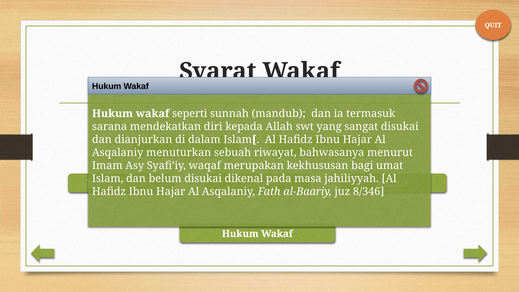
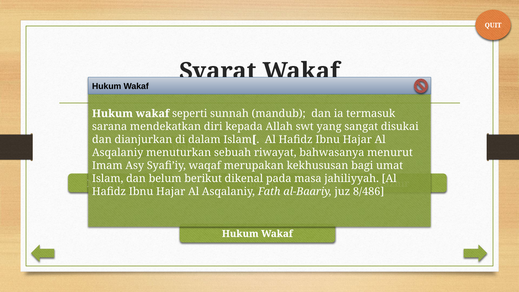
belum disukai: disukai -> berikut
8/346: 8/346 -> 8/486
